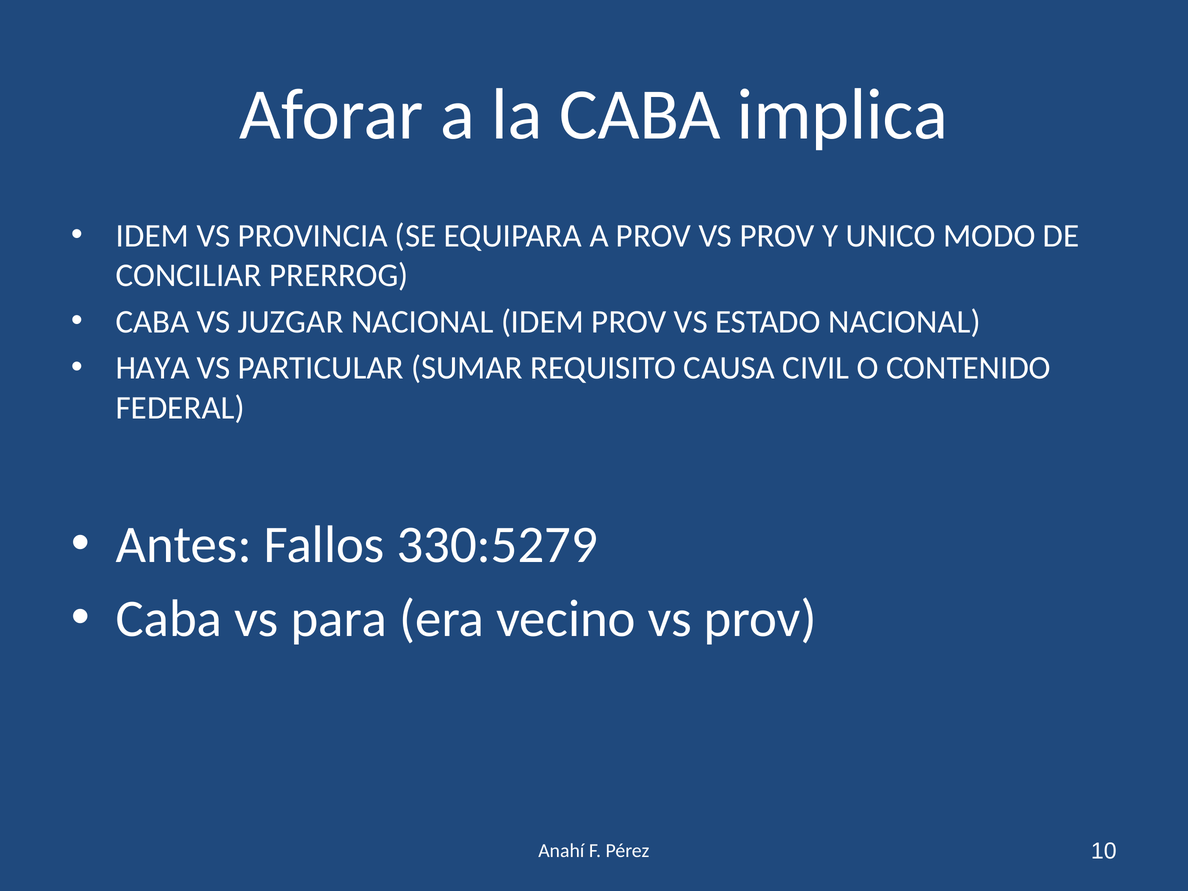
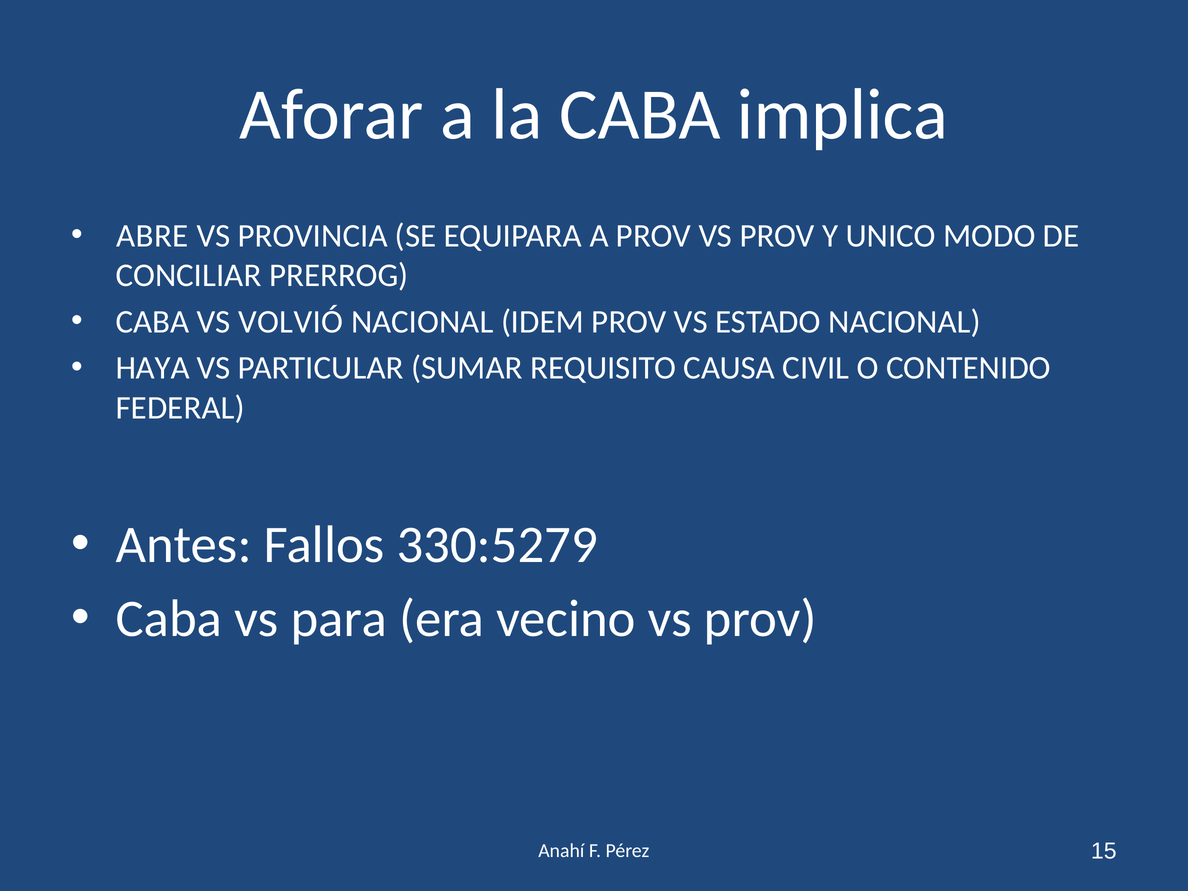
IDEM at (152, 236): IDEM -> ABRE
JUZGAR: JUZGAR -> VOLVIÓ
10: 10 -> 15
